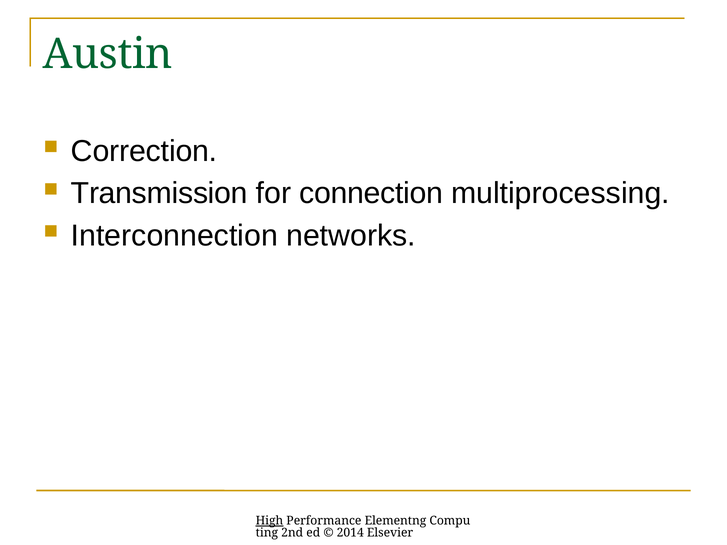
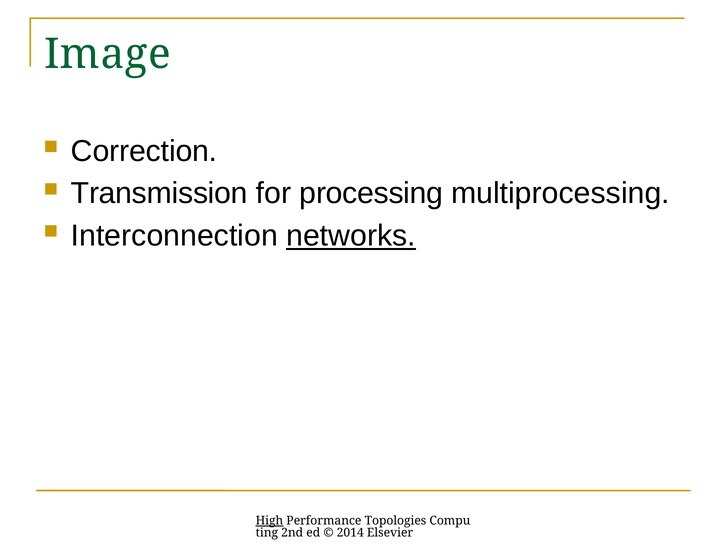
Austin: Austin -> Image
connection: connection -> processing
networks underline: none -> present
Elementng: Elementng -> Topologies
